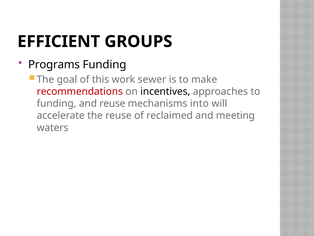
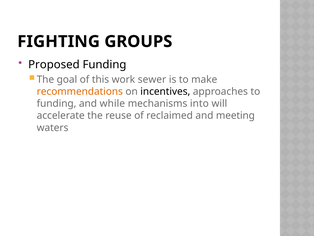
EFFICIENT: EFFICIENT -> FIGHTING
Programs: Programs -> Proposed
recommendations colour: red -> orange
and reuse: reuse -> while
